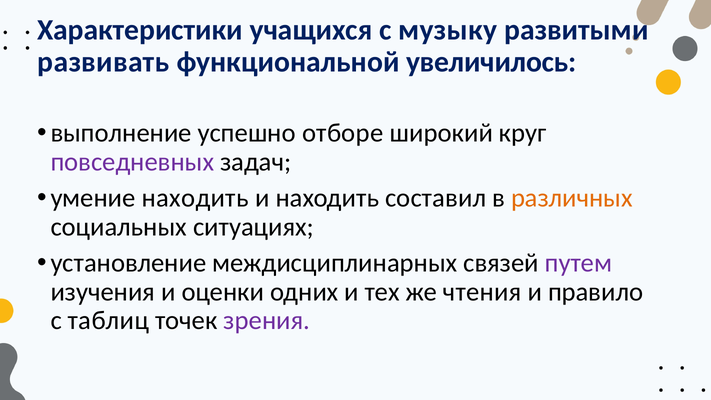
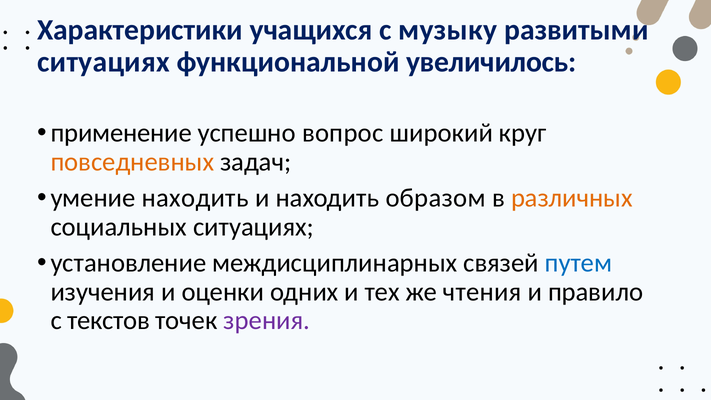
развивать at (103, 62): развивать -> ситуациях
выполнение: выполнение -> применение
отборе: отборе -> вопрос
повседневных colour: purple -> orange
составил: составил -> образом
путем colour: purple -> blue
таблиц: таблиц -> текстов
